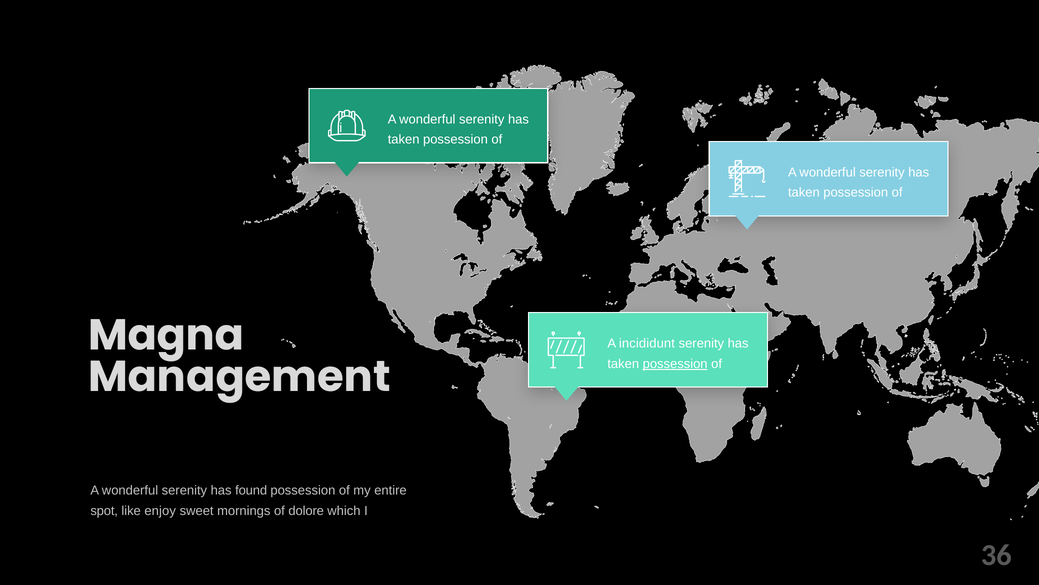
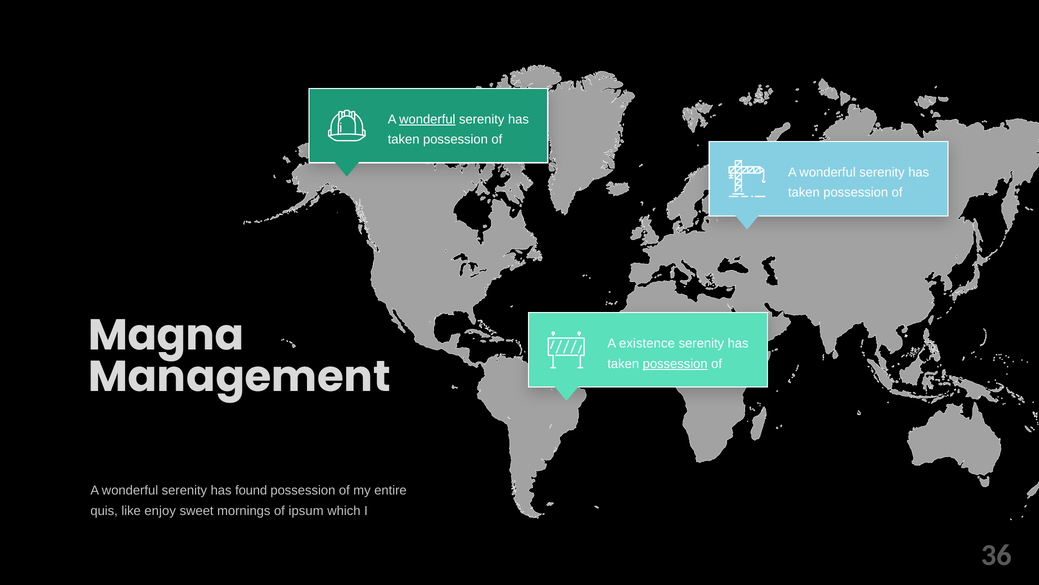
wonderful at (427, 119) underline: none -> present
incididunt: incididunt -> existence
spot: spot -> quis
dolore: dolore -> ipsum
